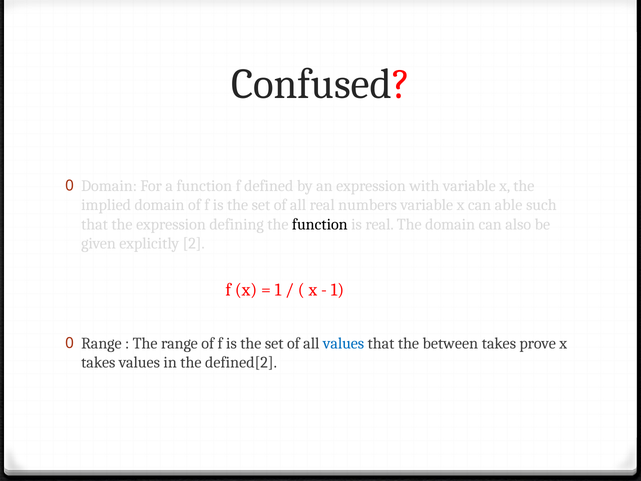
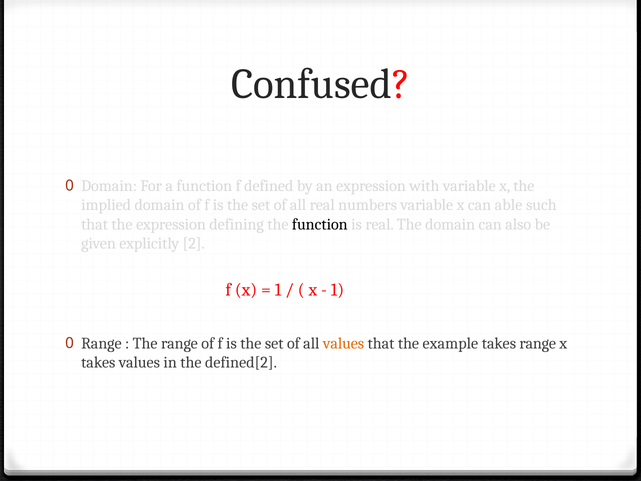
values at (344, 343) colour: blue -> orange
between: between -> example
takes prove: prove -> range
